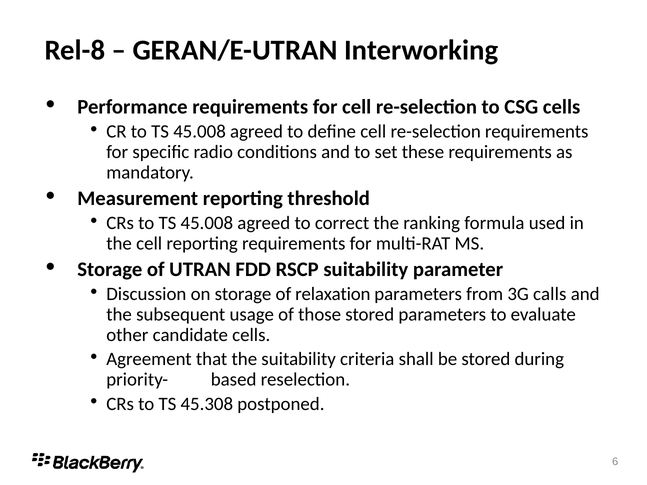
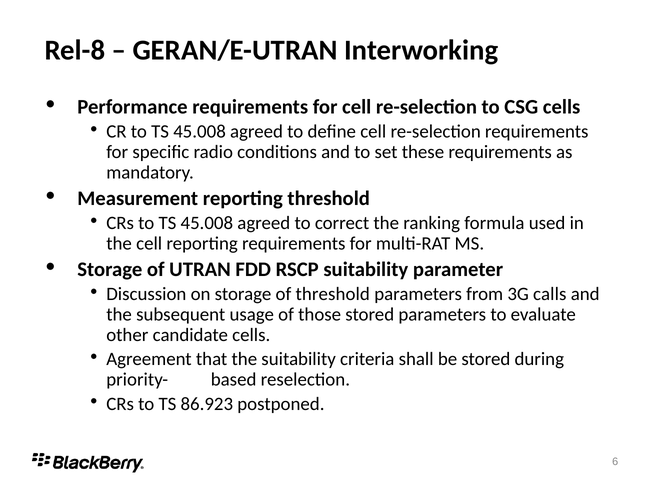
of relaxation: relaxation -> threshold
45.308: 45.308 -> 86.923
